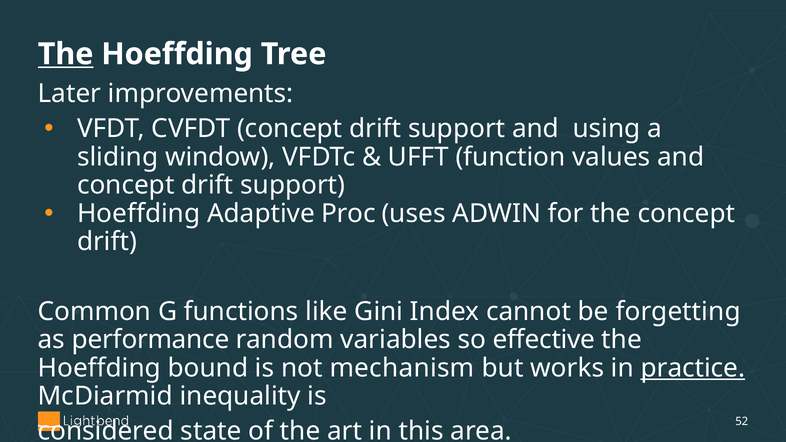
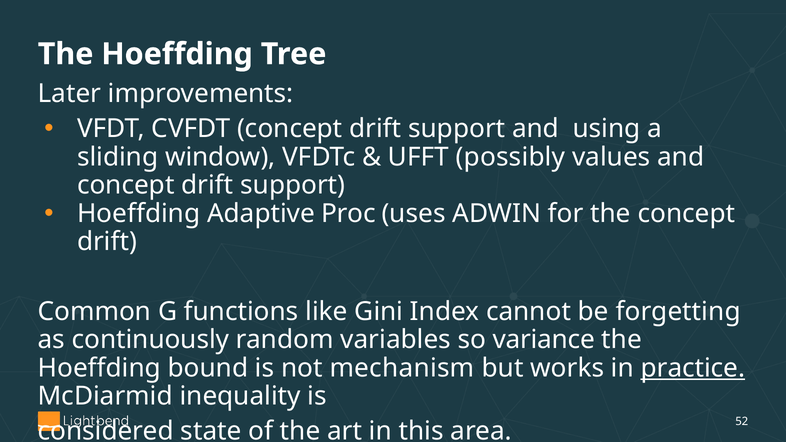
The at (66, 54) underline: present -> none
function: function -> possibly
performance: performance -> continuously
effective: effective -> variance
